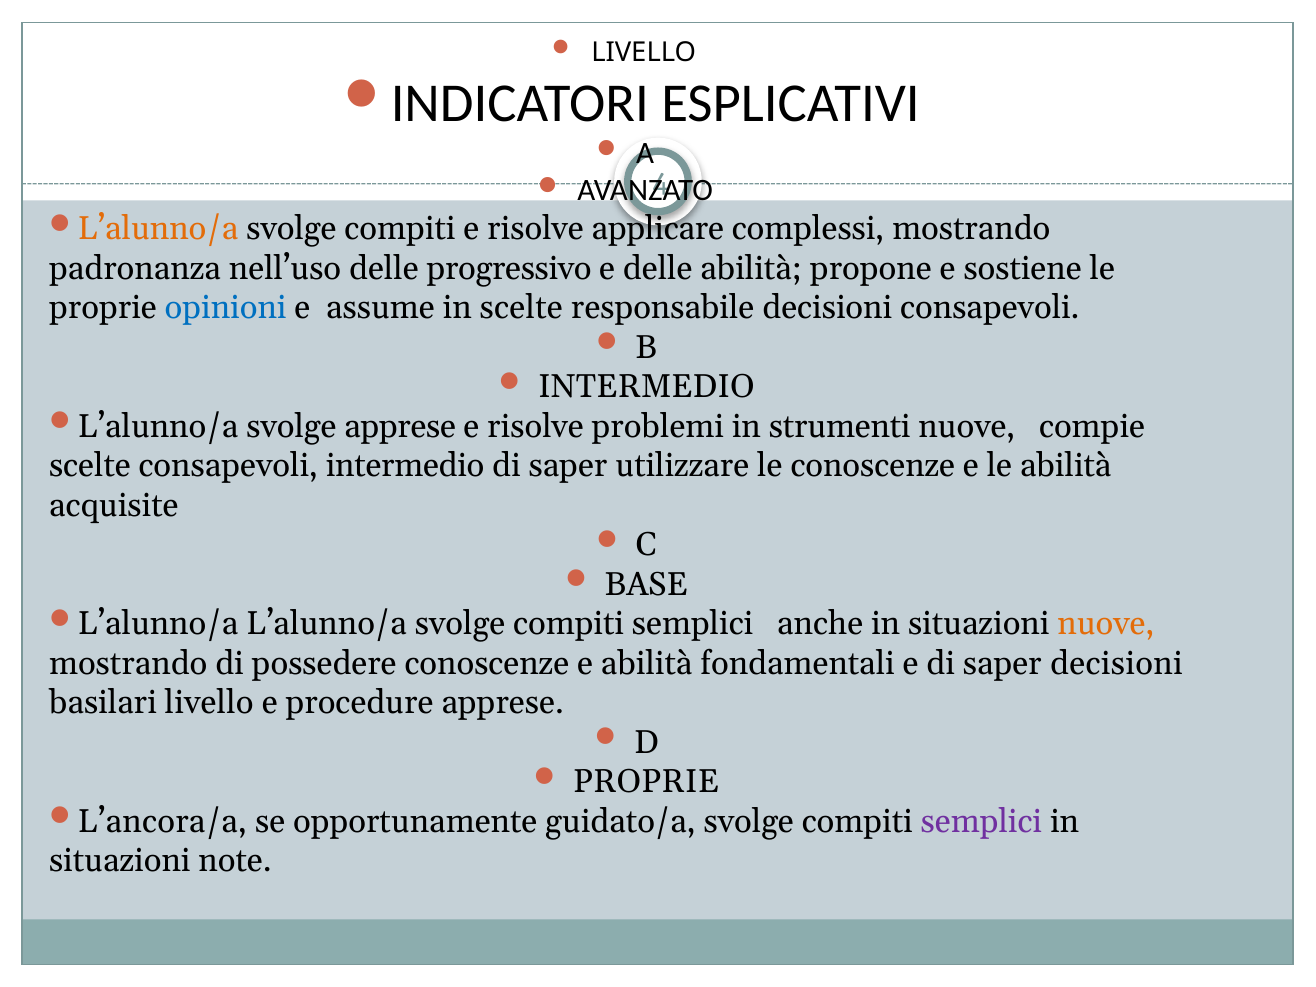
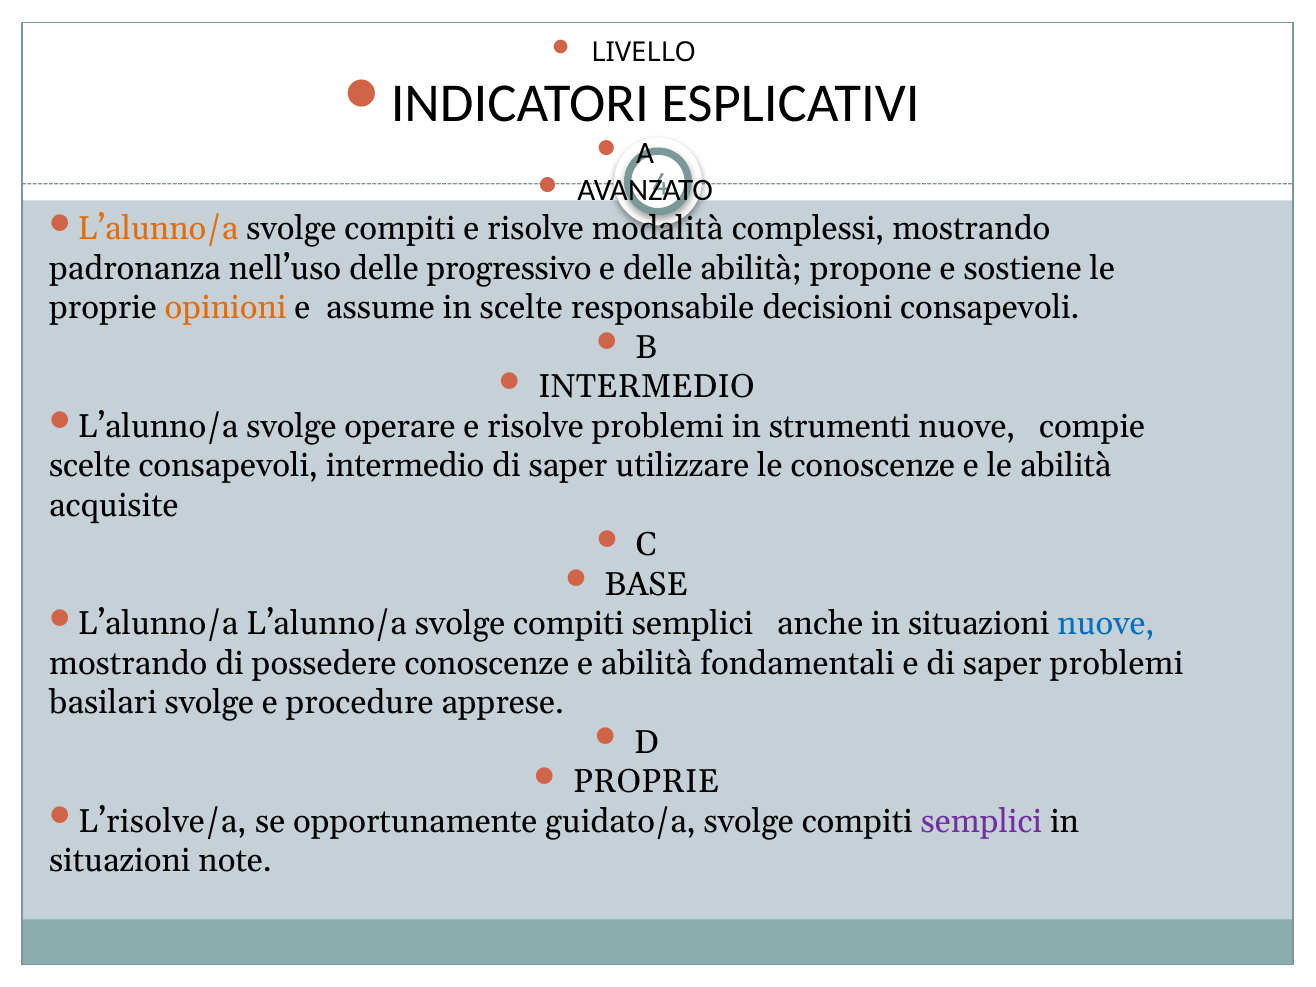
applicare: applicare -> modalità
opinioni colour: blue -> orange
svolge apprese: apprese -> operare
nuove at (1106, 624) colour: orange -> blue
saper decisioni: decisioni -> problemi
basilari livello: livello -> svolge
L’ancora/a: L’ancora/a -> L’risolve/a
